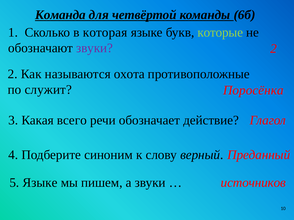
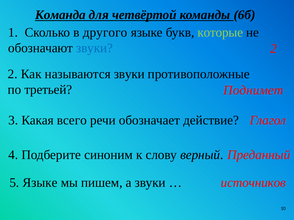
которая: которая -> другого
звуки at (94, 48) colour: purple -> blue
называются охота: охота -> звуки
служит: служит -> третьей
Поросёнка: Поросёнка -> Поднимет
